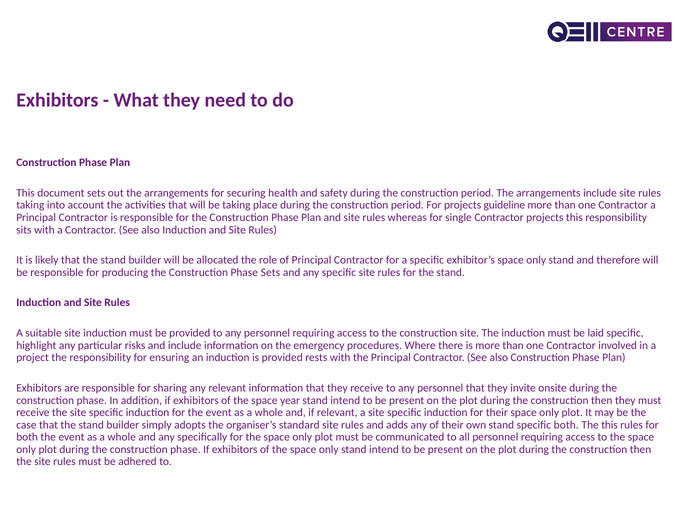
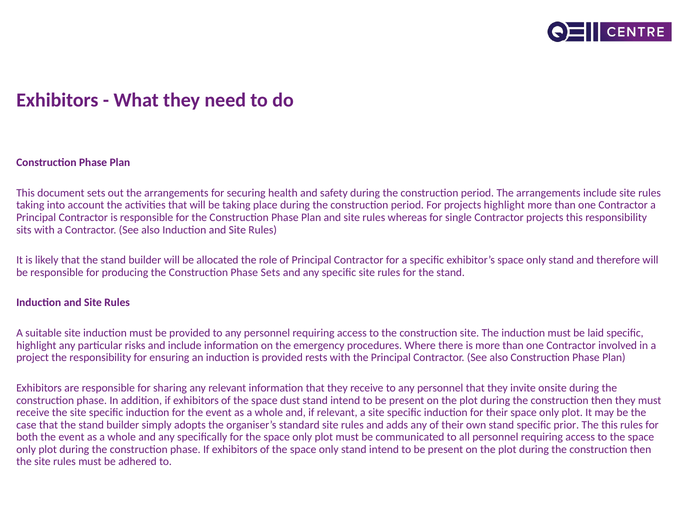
projects guideline: guideline -> highlight
year: year -> dust
specific both: both -> prior
